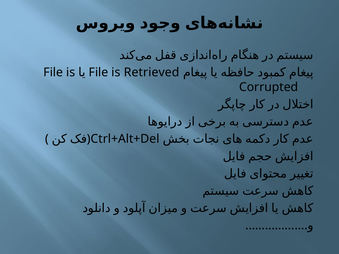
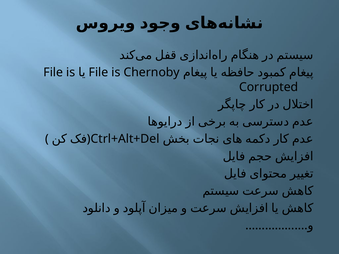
Retrieved: Retrieved -> Chernoby
